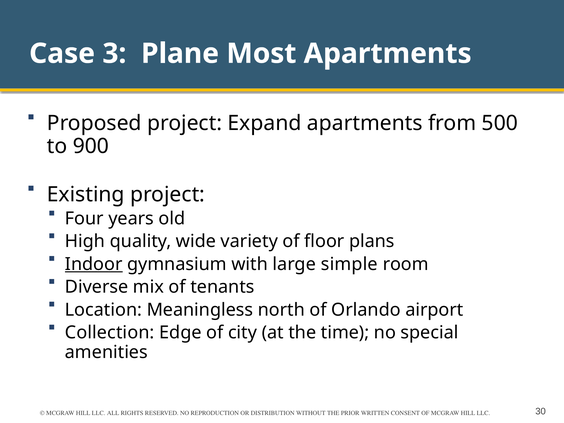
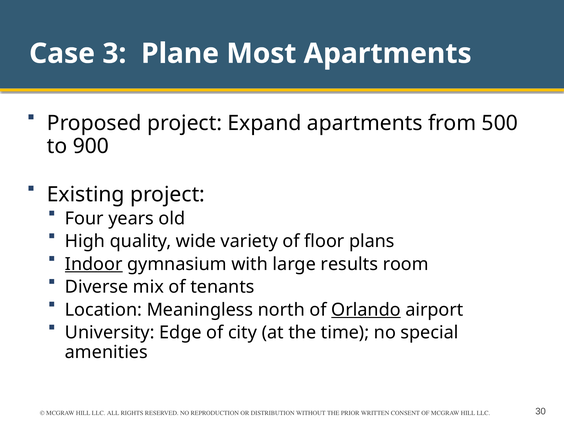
simple: simple -> results
Orlando underline: none -> present
Collection: Collection -> University
